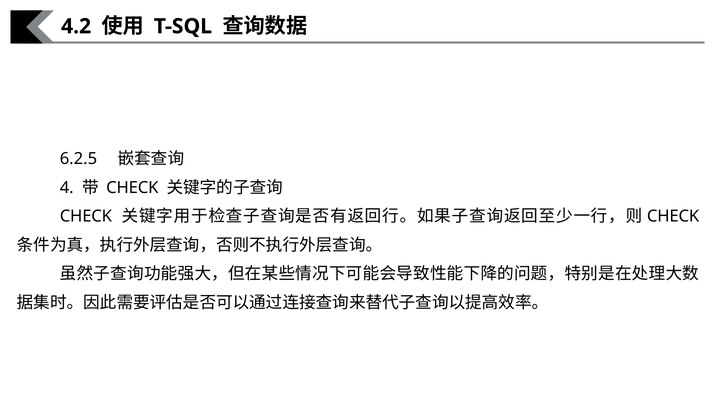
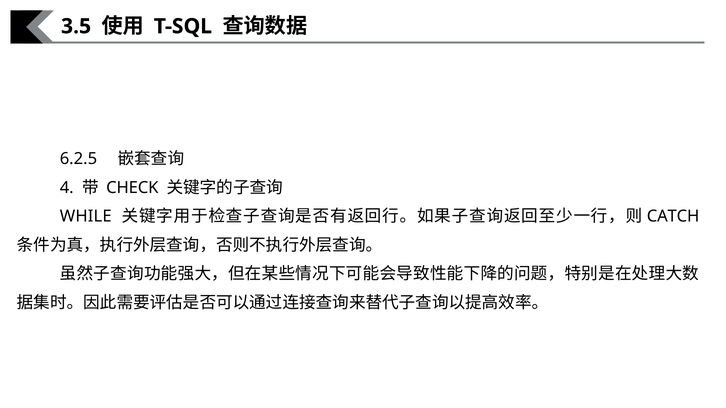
4.2: 4.2 -> 3.5
CHECK at (86, 217): CHECK -> WHILE
CHECK at (673, 217): CHECK -> CATCH
